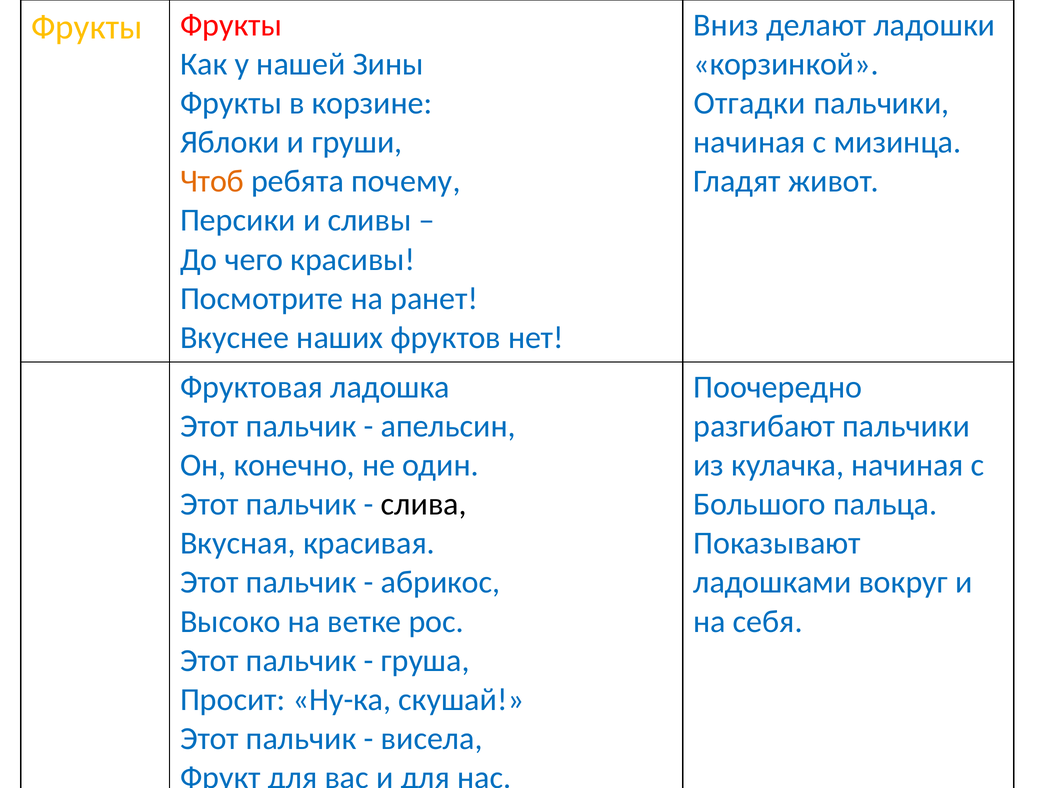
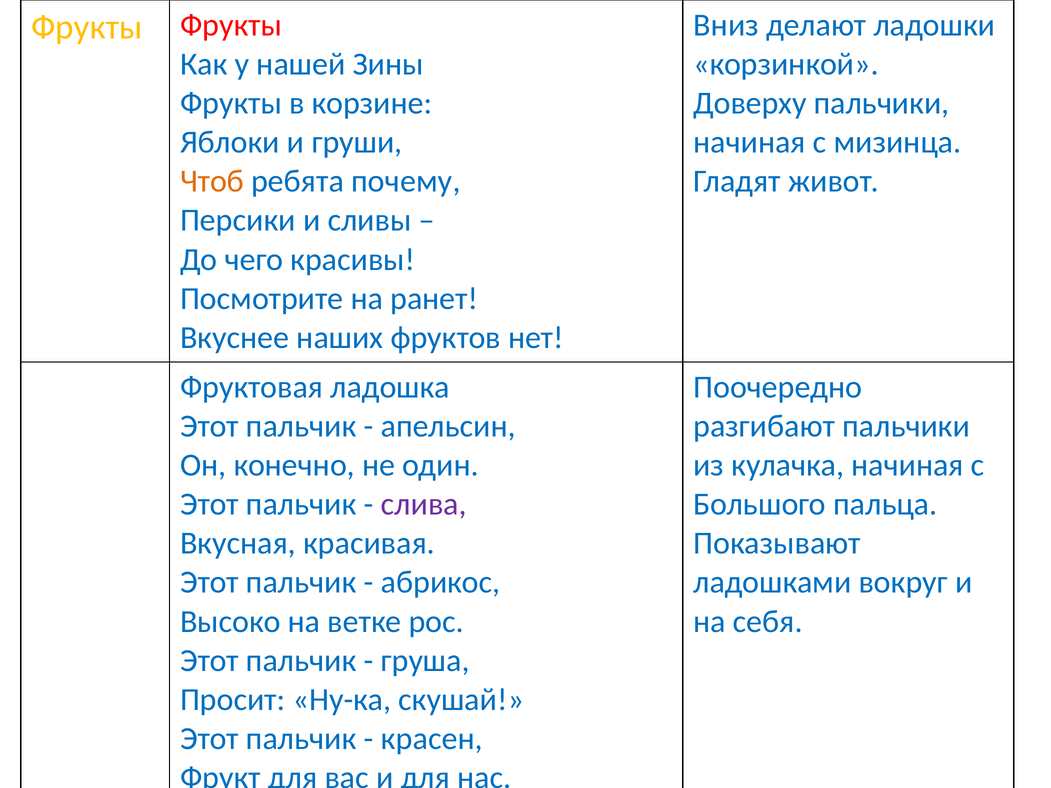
Отгадки: Отгадки -> Доверху
слива colour: black -> purple
висела: висела -> красен
